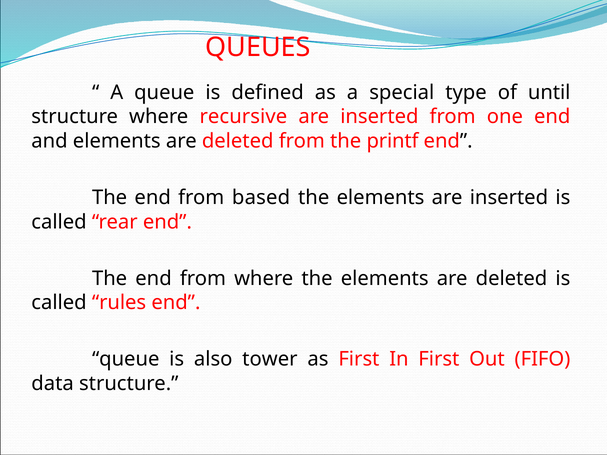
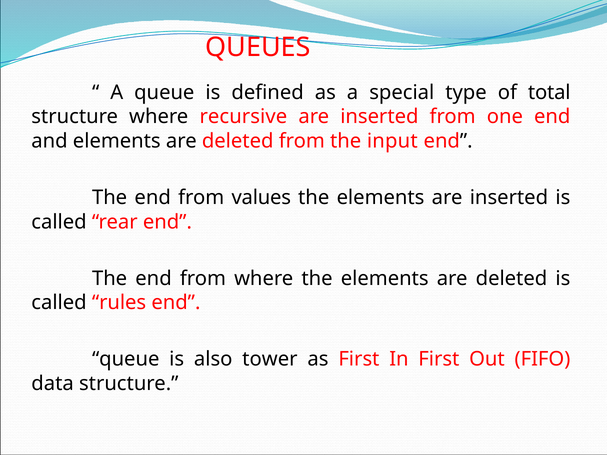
until: until -> total
printf: printf -> input
based: based -> values
